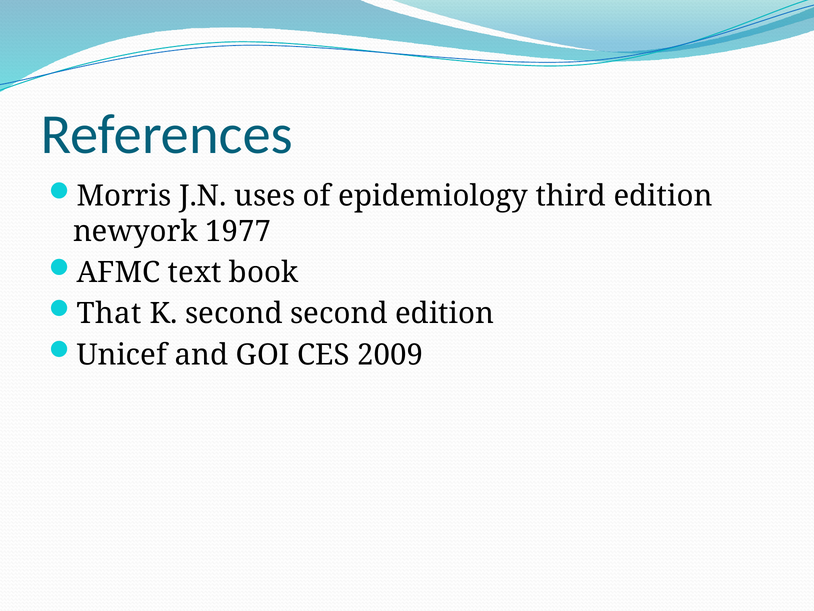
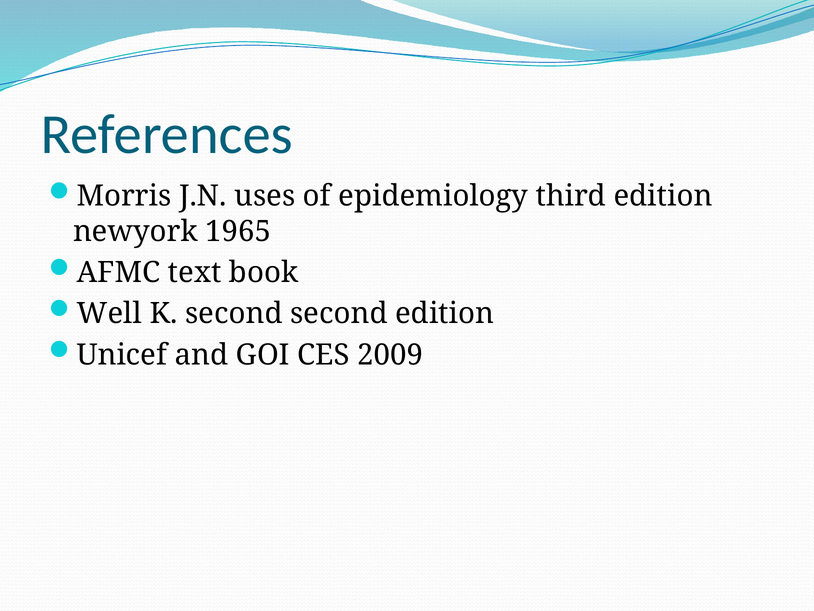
1977: 1977 -> 1965
That: That -> Well
